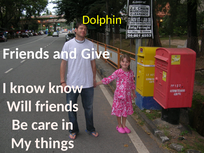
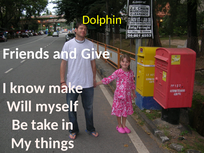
know know: know -> make
Will friends: friends -> myself
care: care -> take
